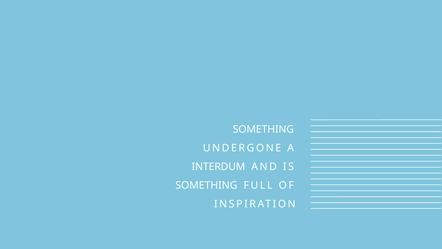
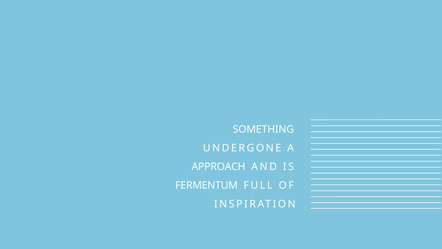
INTERDUM: INTERDUM -> APPROACH
SOMETHING at (206, 185): SOMETHING -> FERMENTUM
